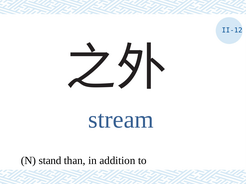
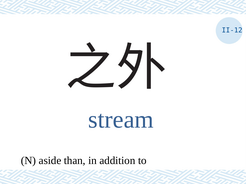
stand: stand -> aside
